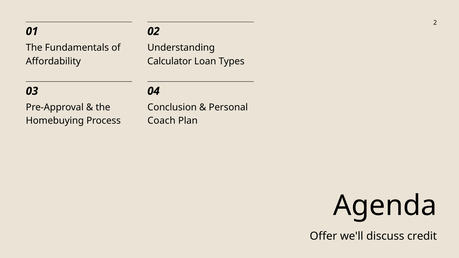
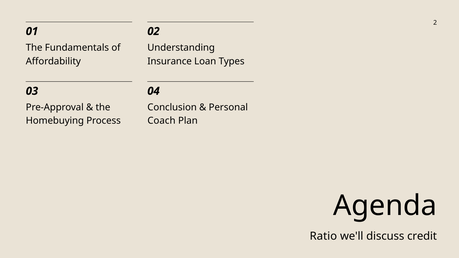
Calculator: Calculator -> Insurance
Offer: Offer -> Ratio
